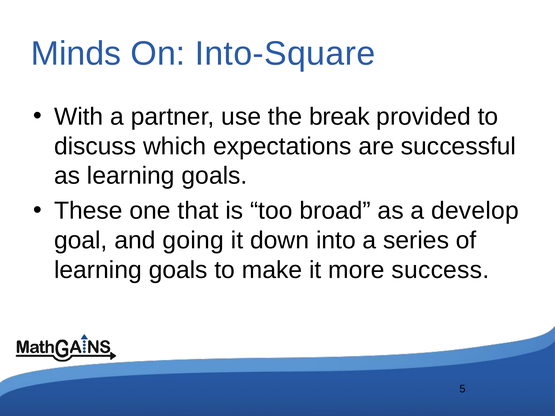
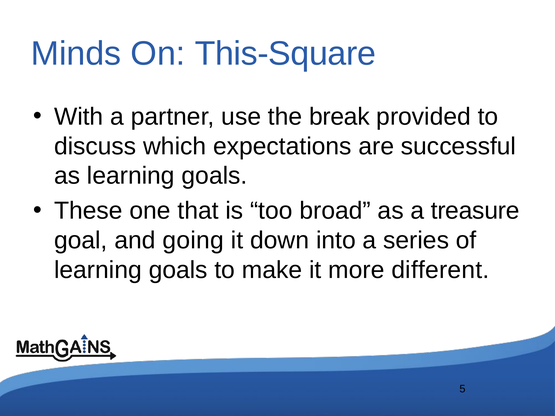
Into-Square: Into-Square -> This-Square
develop: develop -> treasure
success: success -> different
